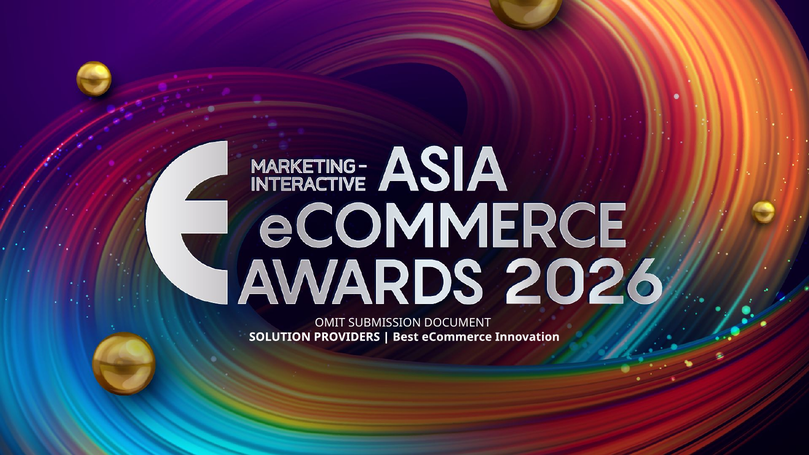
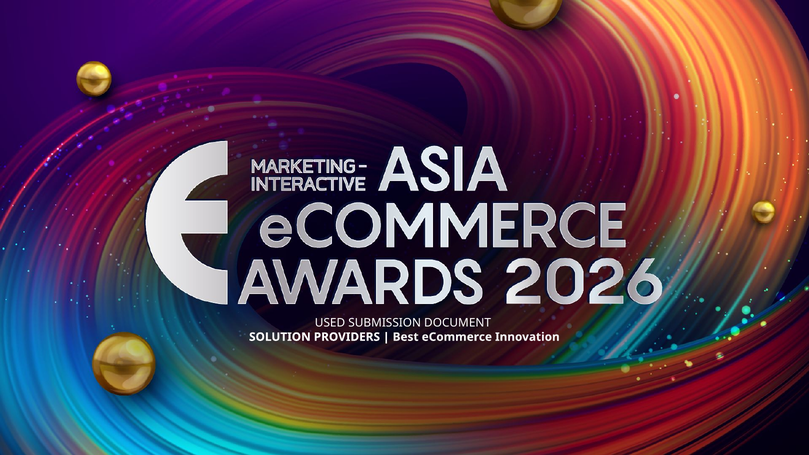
OMIT: OMIT -> USED
